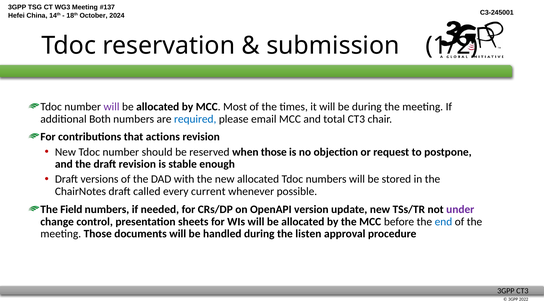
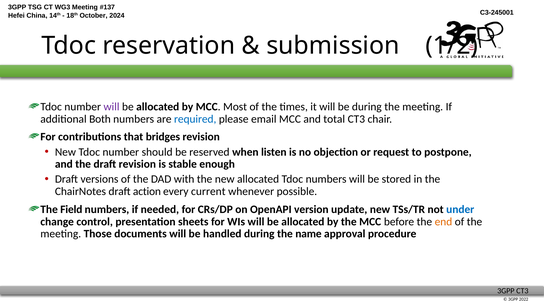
actions: actions -> bridges
when those: those -> listen
called: called -> action
under colour: purple -> blue
end colour: blue -> orange
listen: listen -> name
